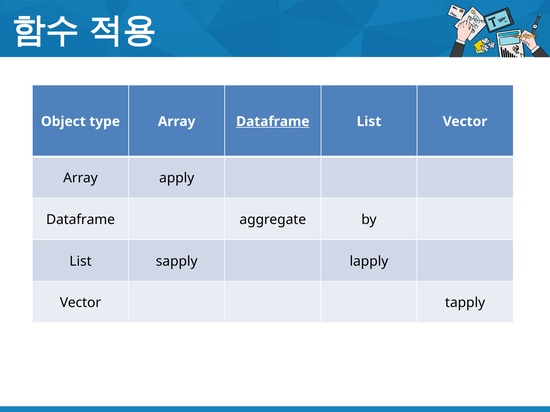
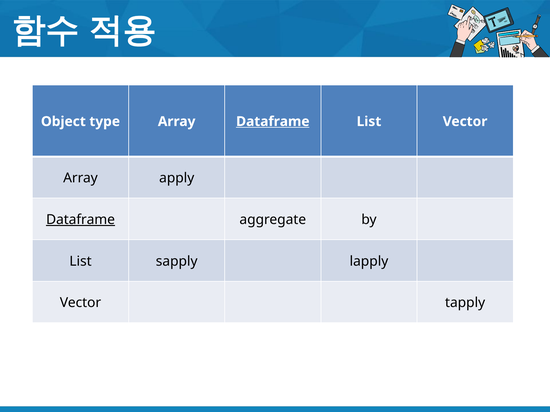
Dataframe at (81, 220) underline: none -> present
